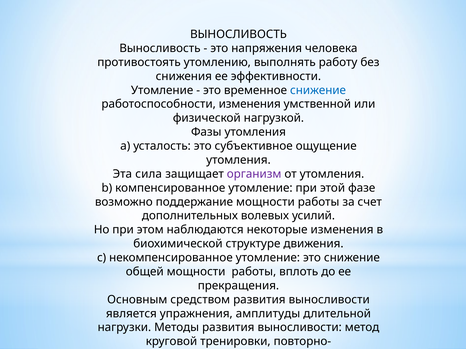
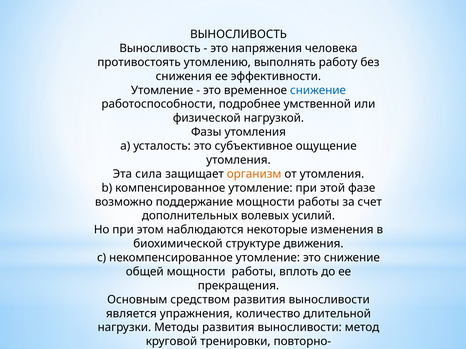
работоспособности изменения: изменения -> подробнее
организм colour: purple -> orange
амплитуды: амплитуды -> количество
